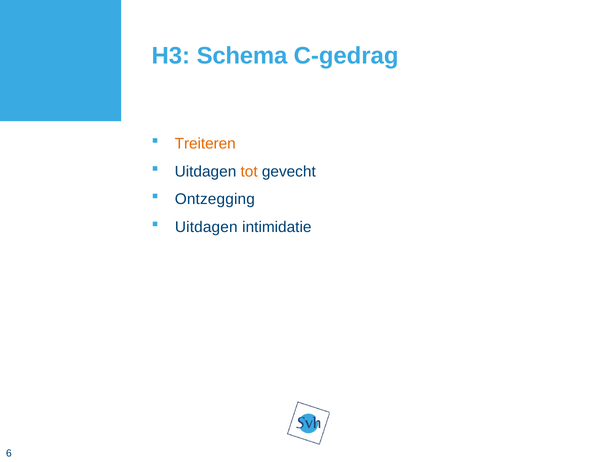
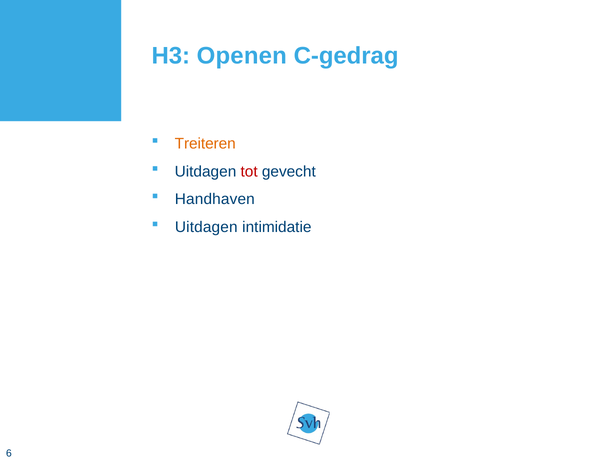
Schema: Schema -> Openen
tot colour: orange -> red
Ontzegging: Ontzegging -> Handhaven
